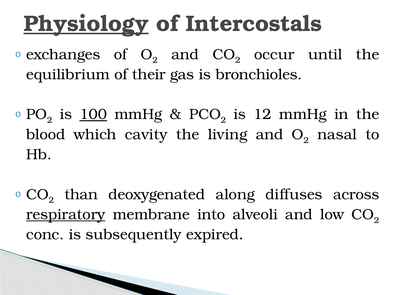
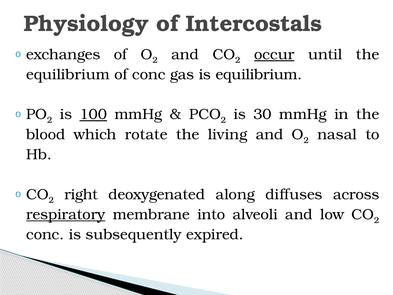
Physiology underline: present -> none
occur underline: none -> present
of their: their -> conc
is bronchioles: bronchioles -> equilibrium
12: 12 -> 30
cavity: cavity -> rotate
than: than -> right
